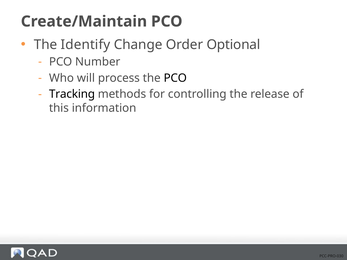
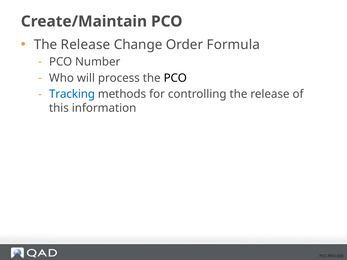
Identify at (85, 45): Identify -> Release
Optional: Optional -> Formula
Tracking colour: black -> blue
